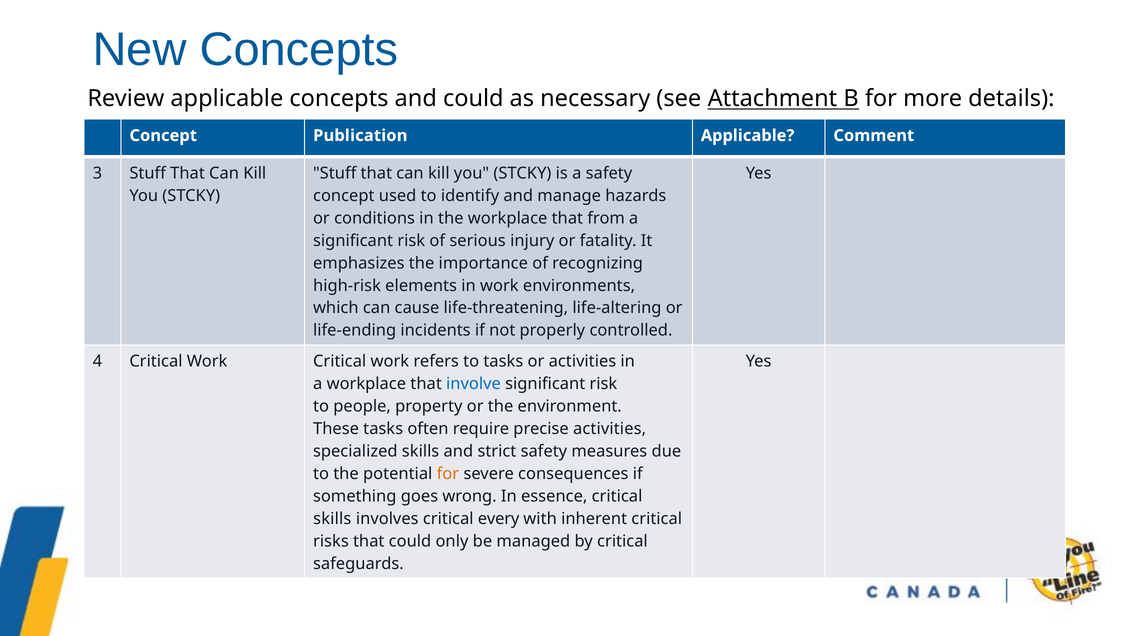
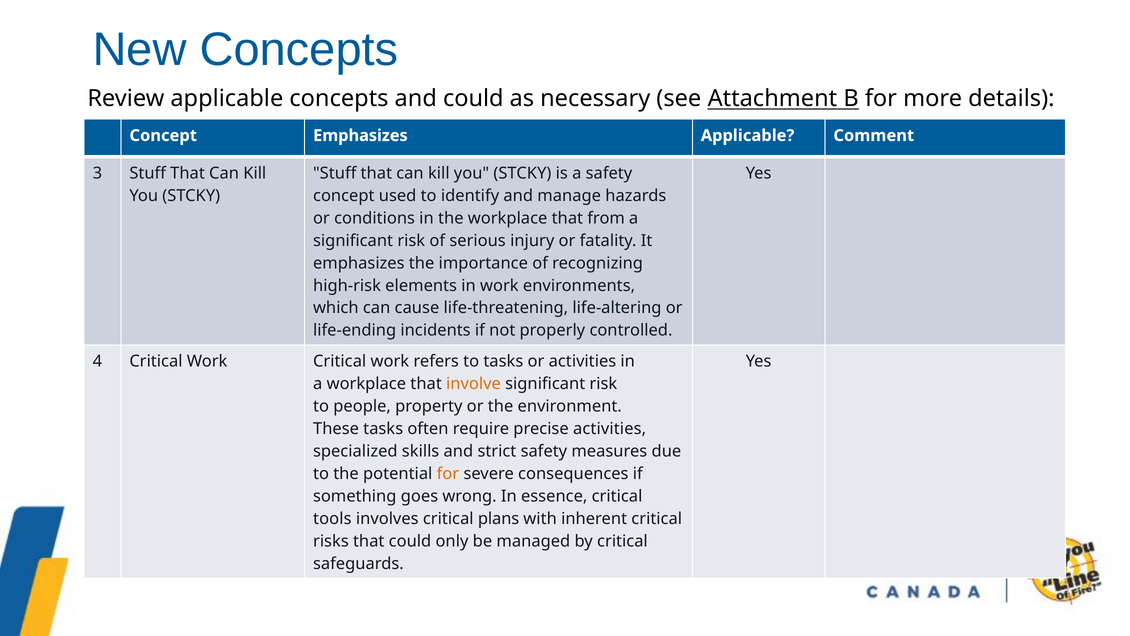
Concept Publication: Publication -> Emphasizes
involve colour: blue -> orange
skills at (332, 518): skills -> tools
every: every -> plans
